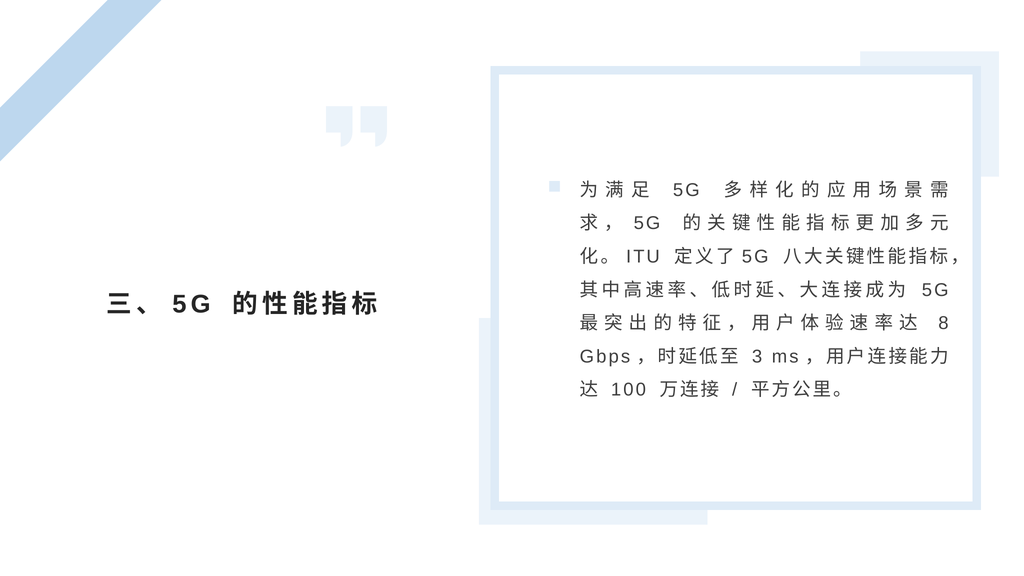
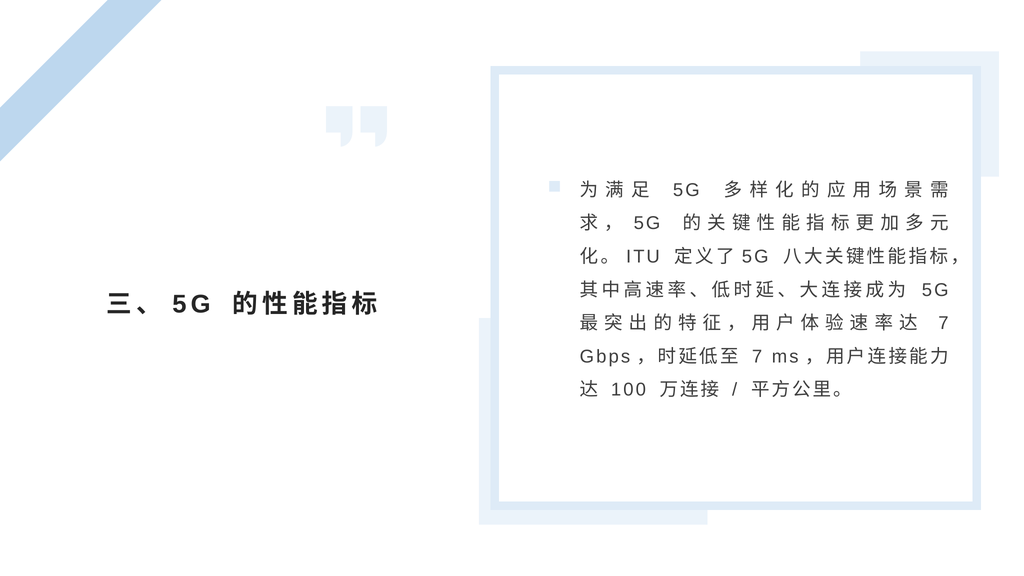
8 at (943, 323): 8 -> 7
3 at (757, 357): 3 -> 7
